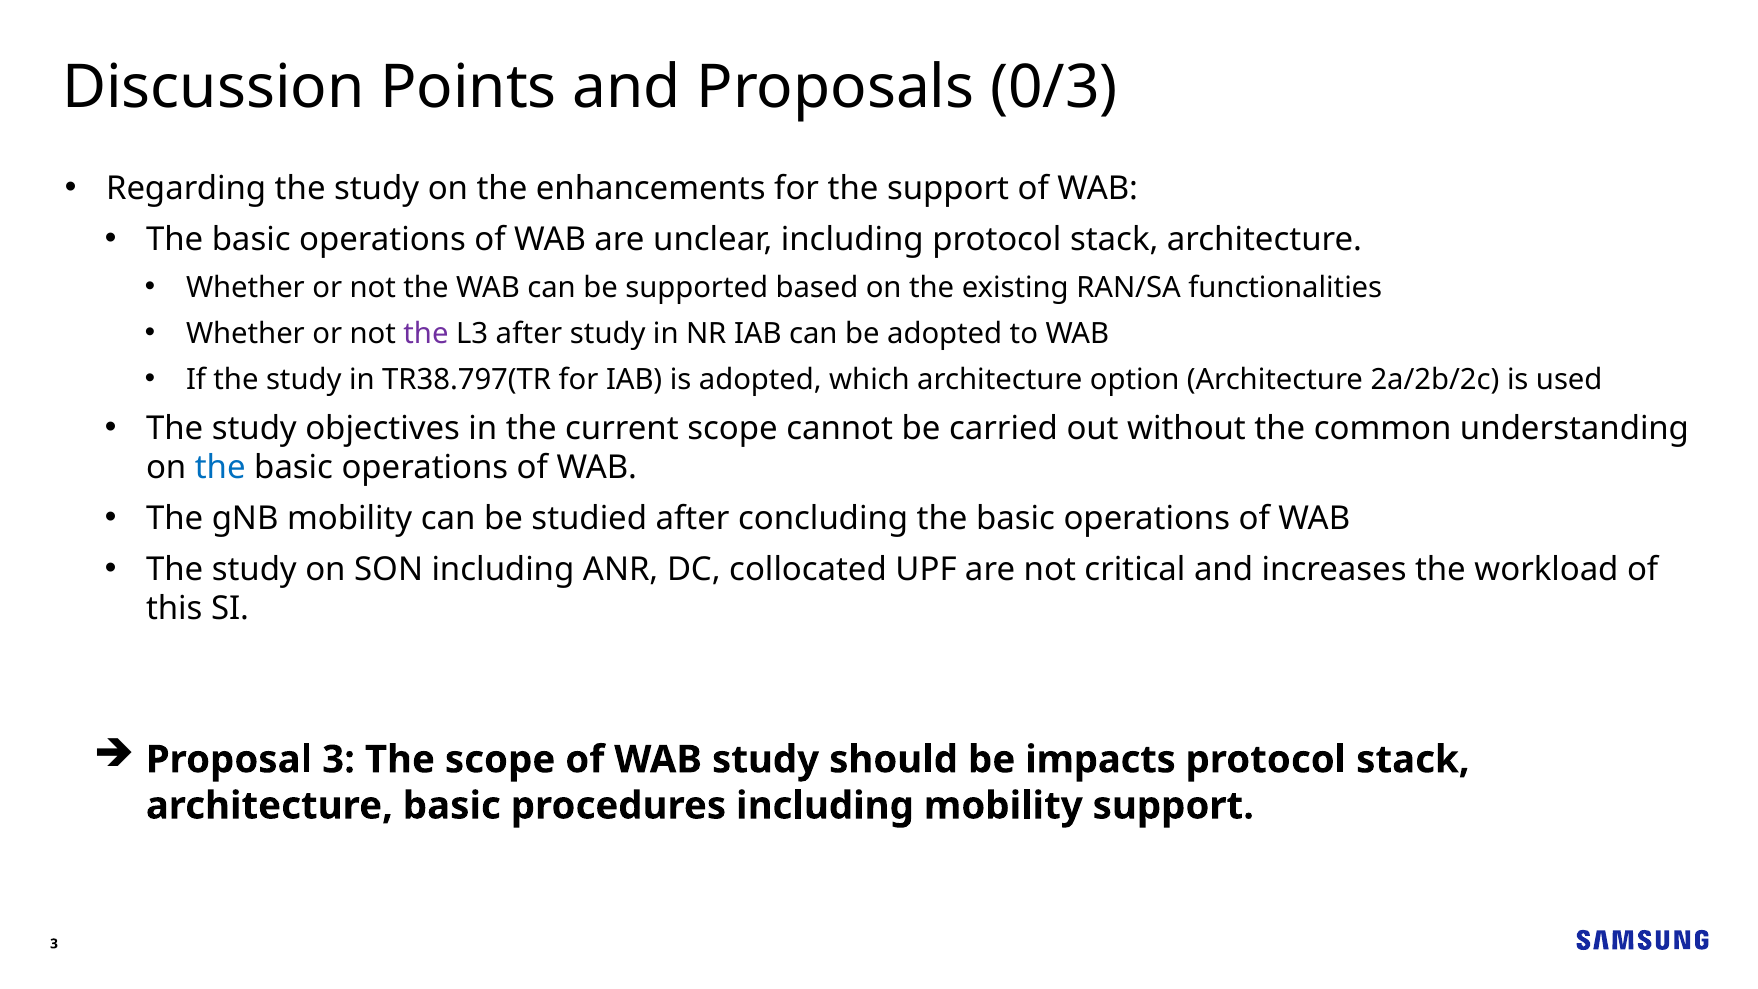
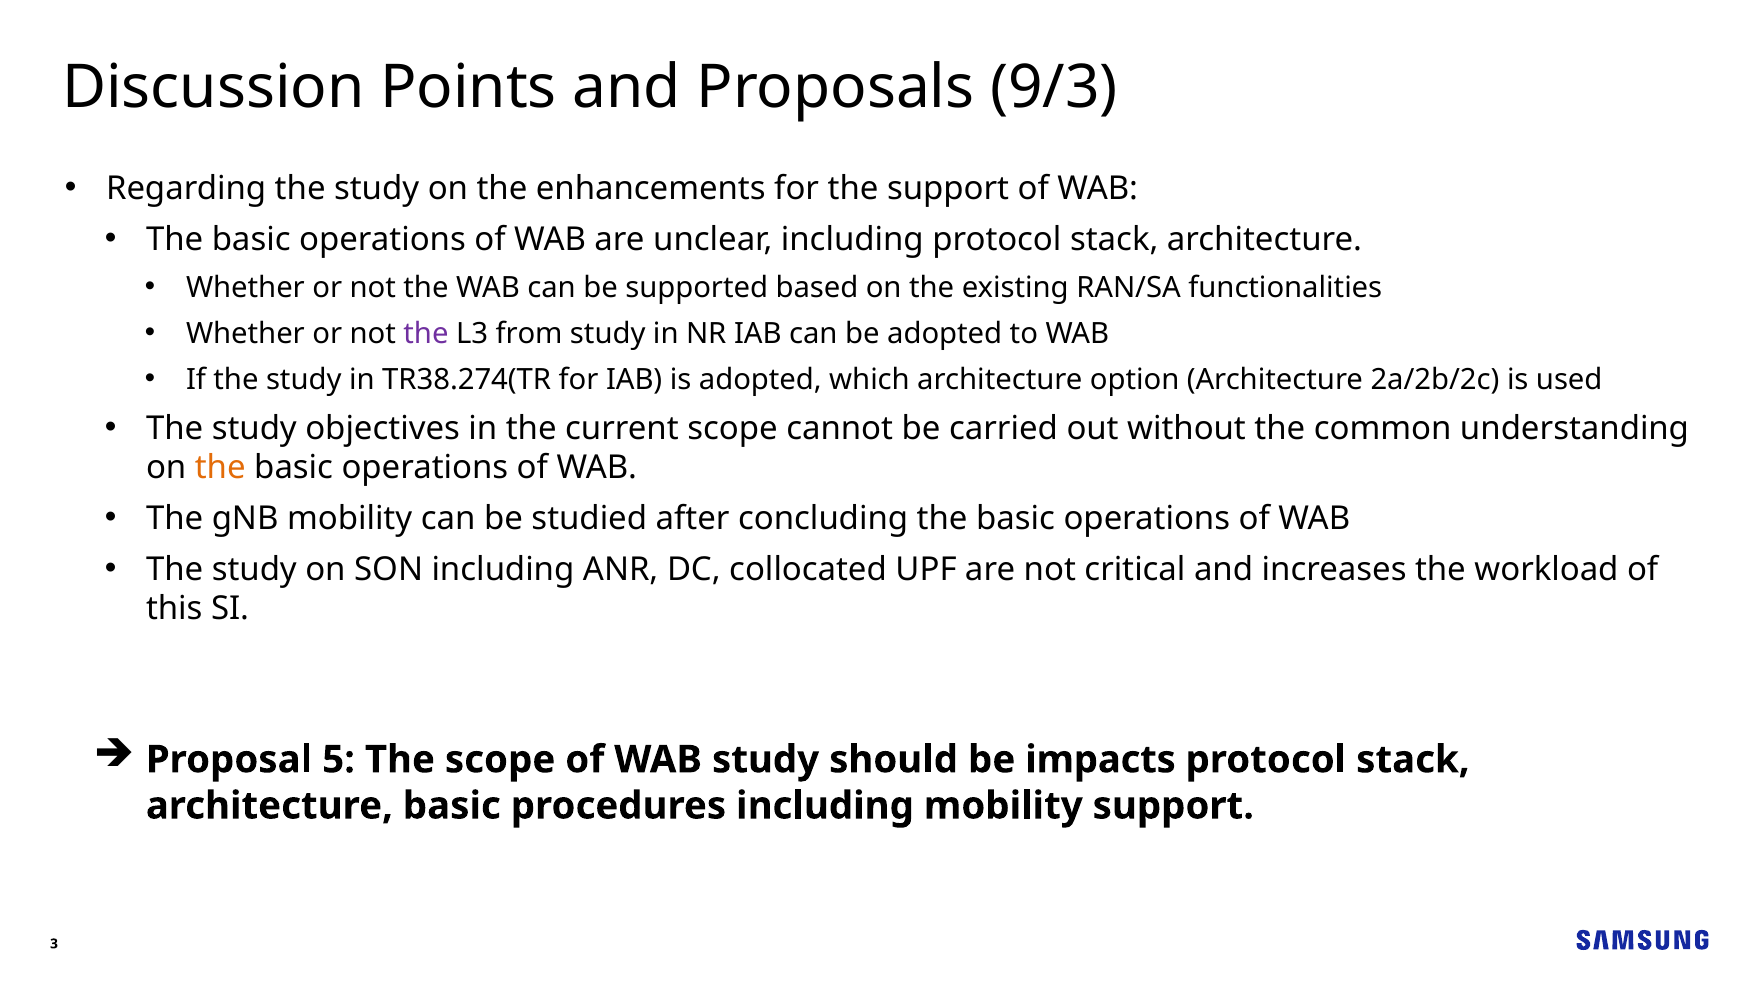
0/3: 0/3 -> 9/3
L3 after: after -> from
TR38.797(TR: TR38.797(TR -> TR38.274(TR
the at (220, 468) colour: blue -> orange
Proposal 3: 3 -> 5
